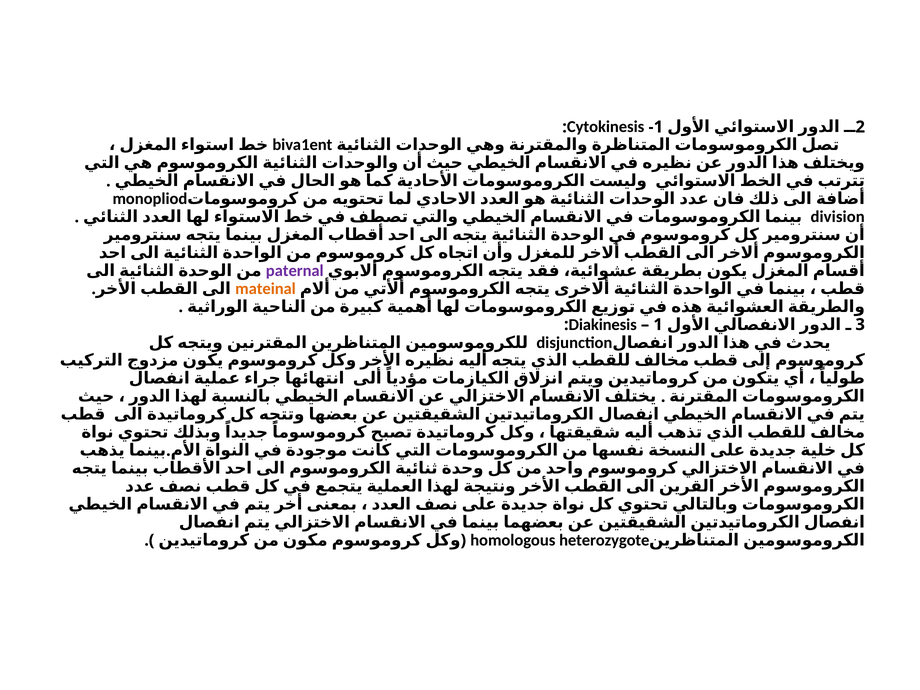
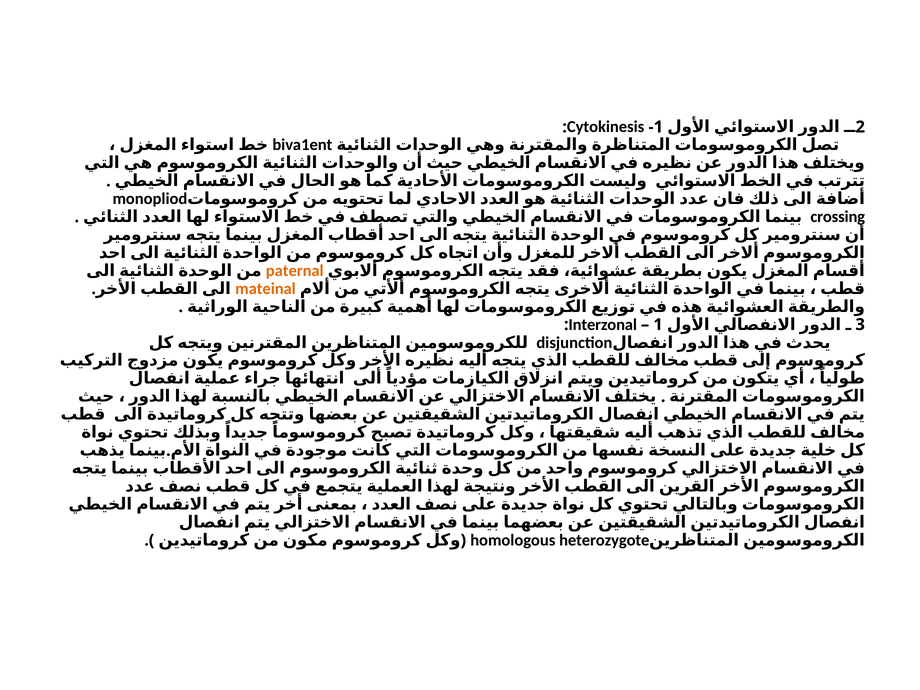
division: division -> crossing
paternal colour: purple -> orange
Diakinesis: Diakinesis -> Interzonal
